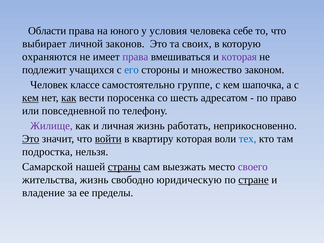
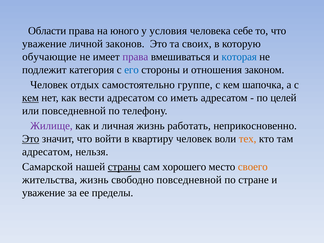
выбирает at (44, 44): выбирает -> уважение
охраняются: охраняются -> обучающие
которая at (239, 57) colour: purple -> blue
учащихся: учащихся -> категория
множество: множество -> отношения
классе: классе -> отдых
как at (69, 98) underline: present -> none
вести поросенка: поросенка -> адресатом
шесть: шесть -> иметь
право: право -> целей
войти underline: present -> none
квартиру которая: которая -> человек
тех colour: blue -> orange
подростка at (47, 152): подростка -> адресатом
выезжать: выезжать -> хорошего
своего colour: purple -> orange
свободно юридическую: юридическую -> повседневной
стране underline: present -> none
владение at (44, 193): владение -> уважение
